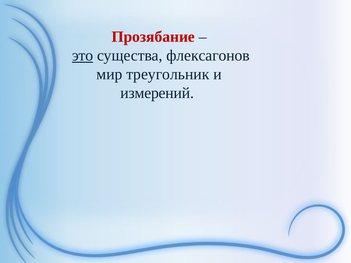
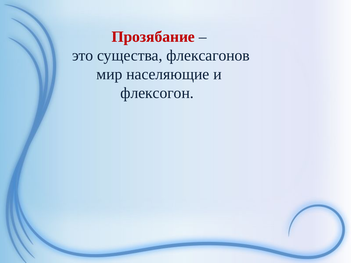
это underline: present -> none
треугольник: треугольник -> населяющие
измерений: измерений -> флексогон
